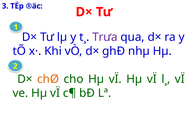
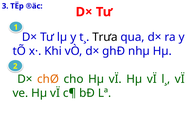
Trưa colour: purple -> black
